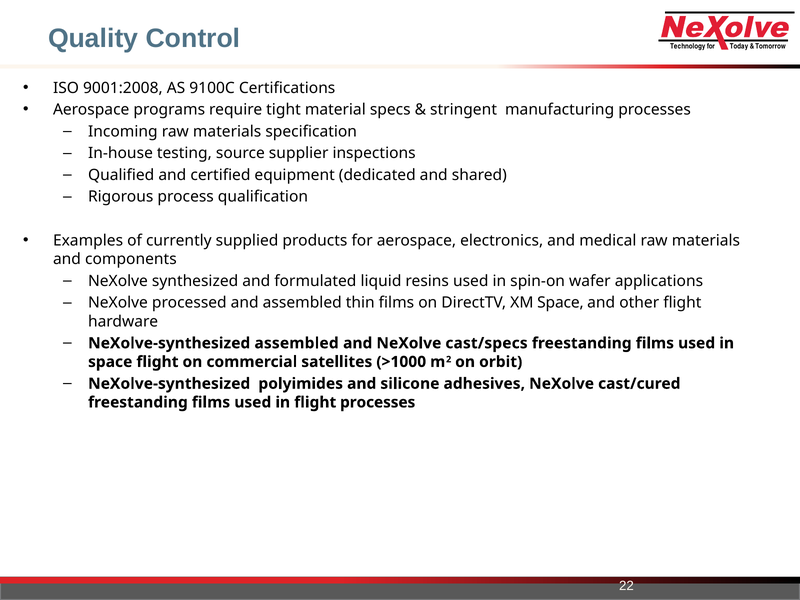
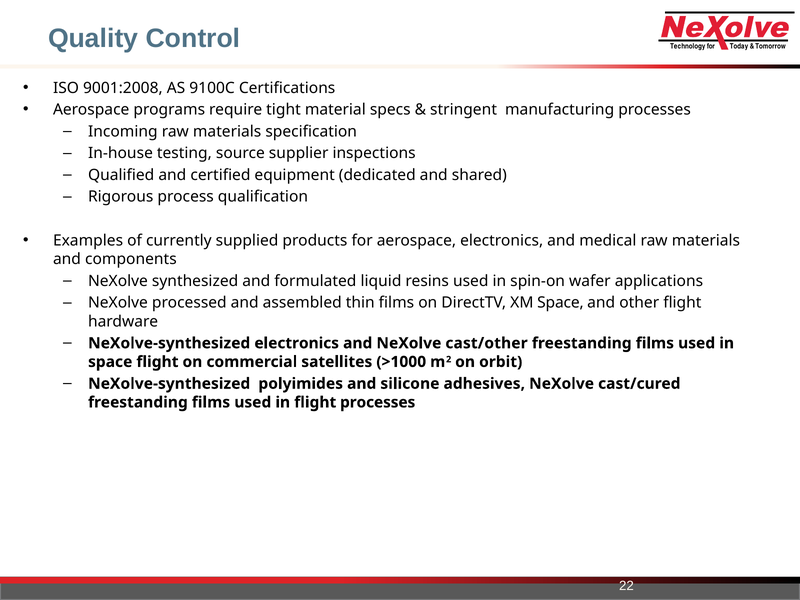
NeXolve-synthesized assembled: assembled -> electronics
cast/specs: cast/specs -> cast/other
